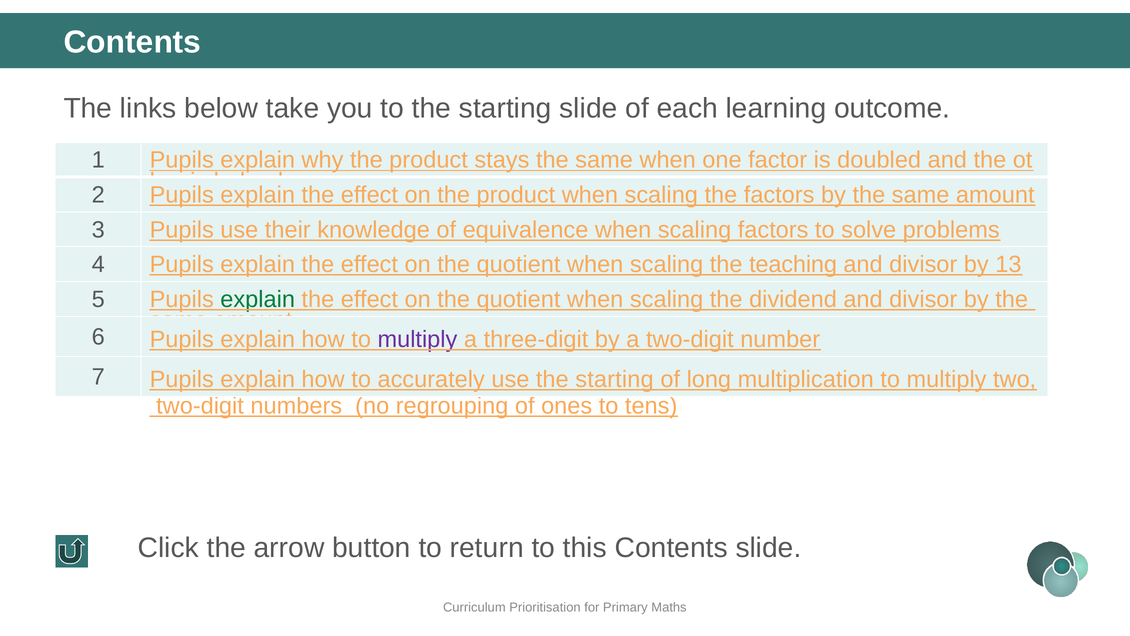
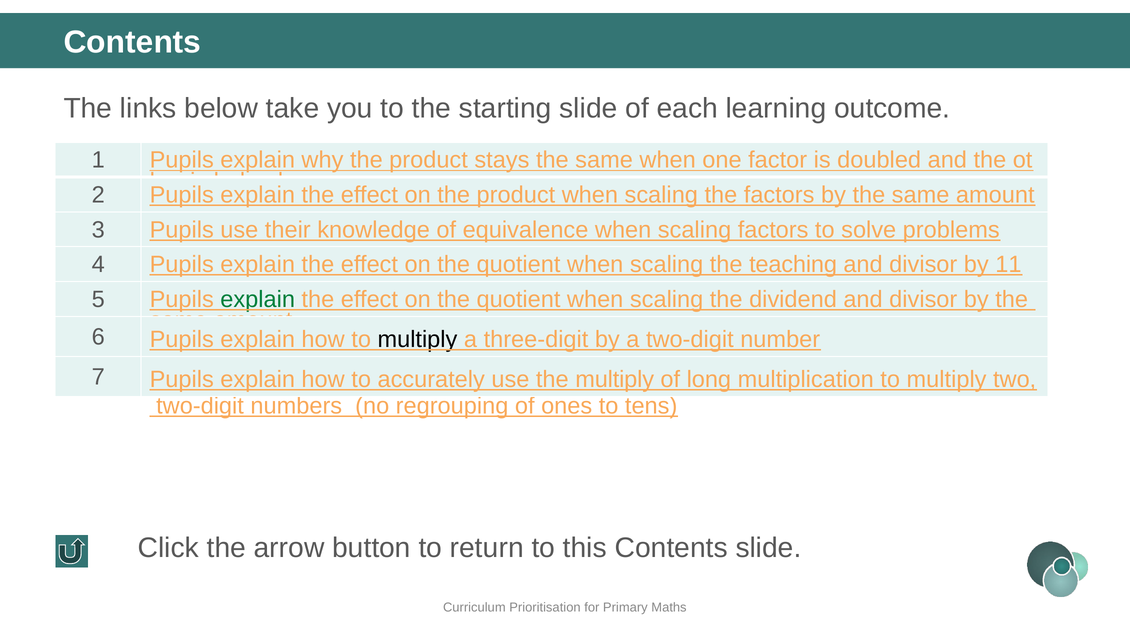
13: 13 -> 11
multiply at (417, 339) colour: purple -> black
use the starting: starting -> multiply
